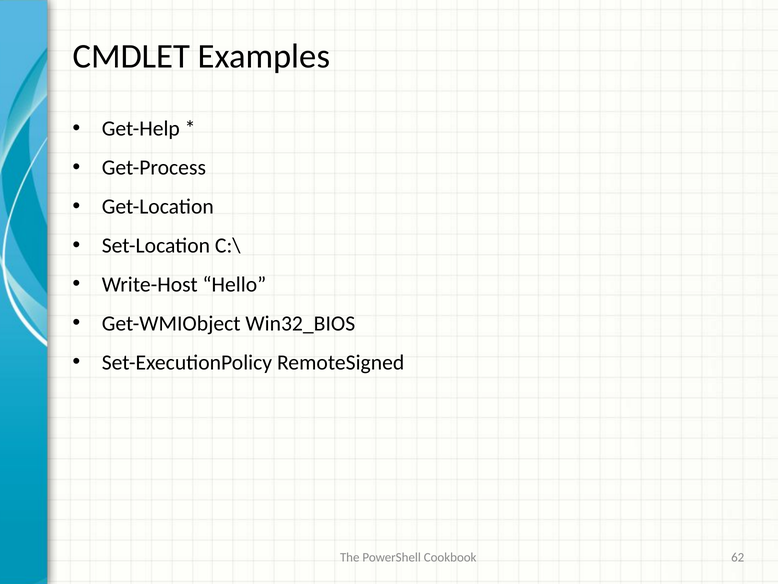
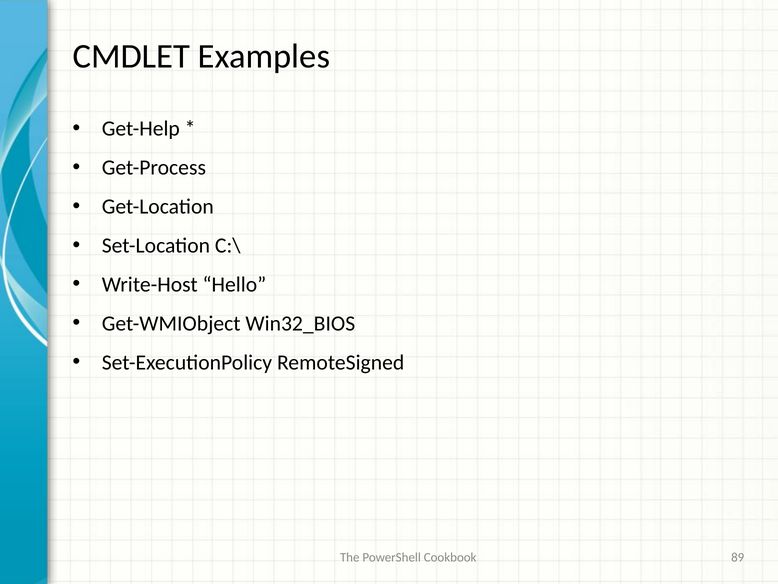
62: 62 -> 89
